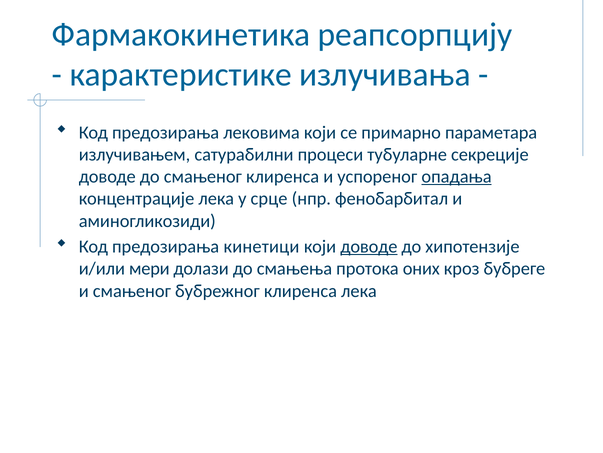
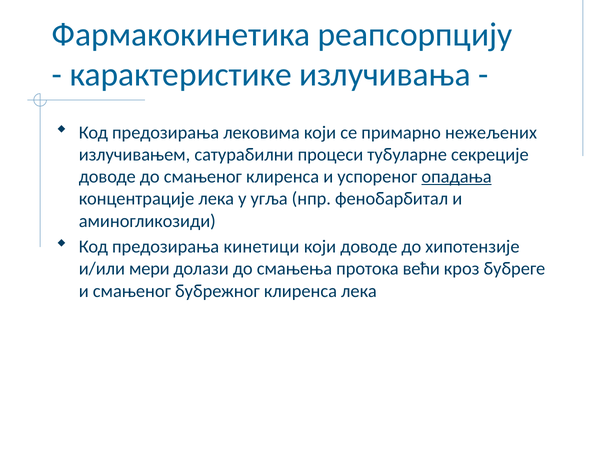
параметара: параметара -> нежељених
срце: срце -> угља
доводе at (369, 246) underline: present -> none
оних: оних -> већи
